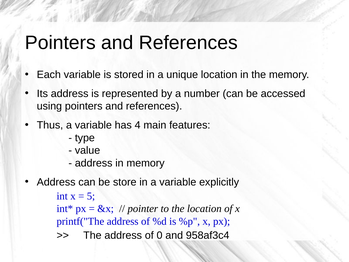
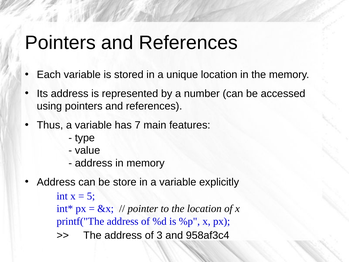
4: 4 -> 7
0: 0 -> 3
